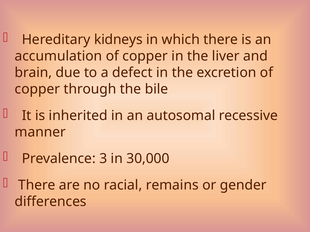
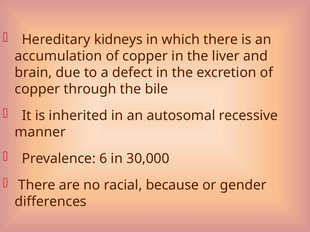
3: 3 -> 6
remains: remains -> because
